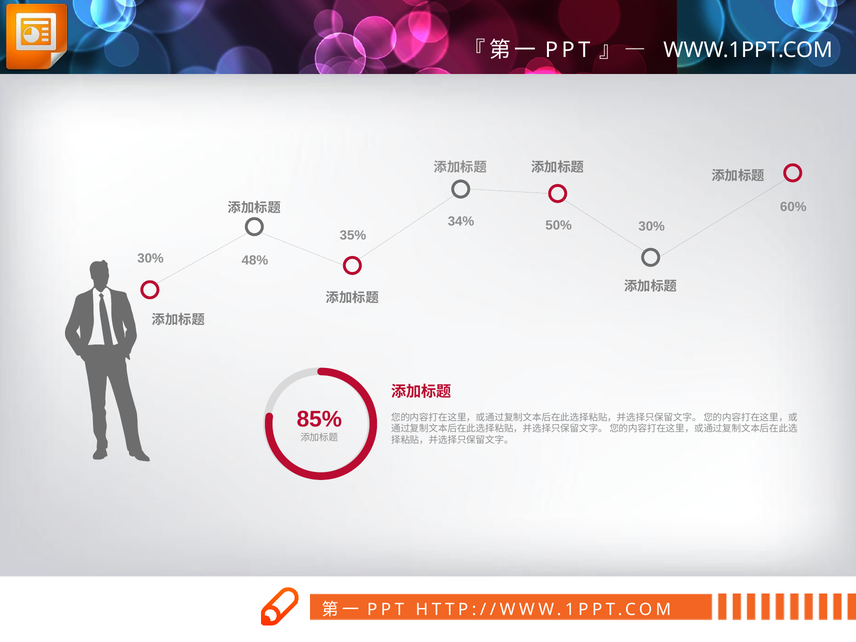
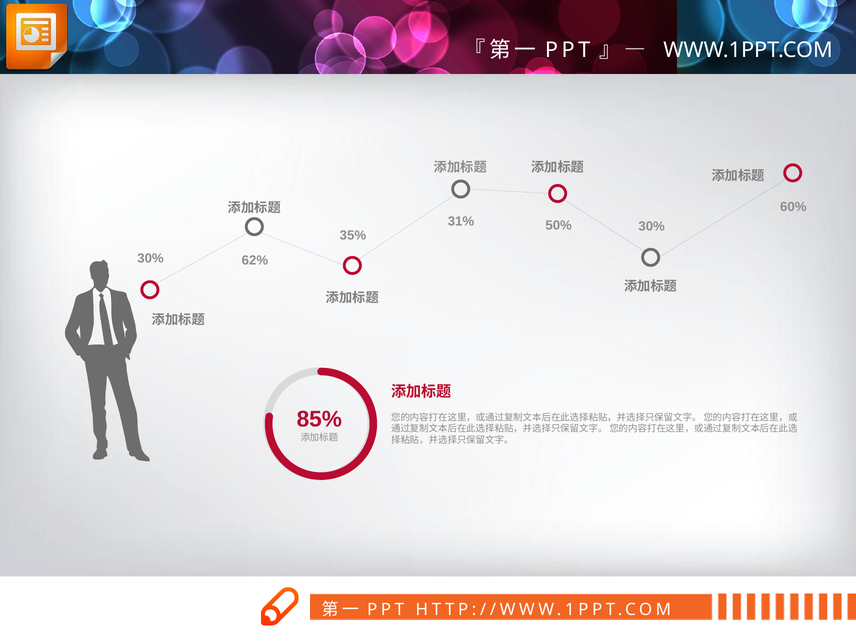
34%: 34% -> 31%
48%: 48% -> 62%
